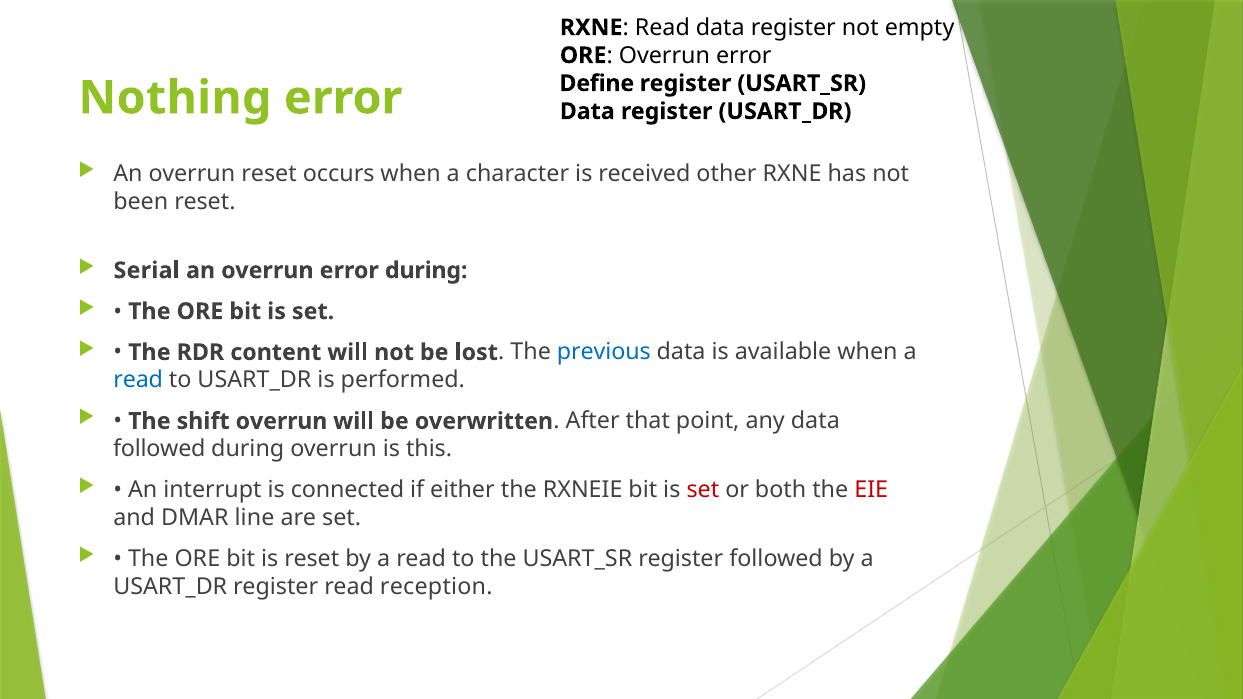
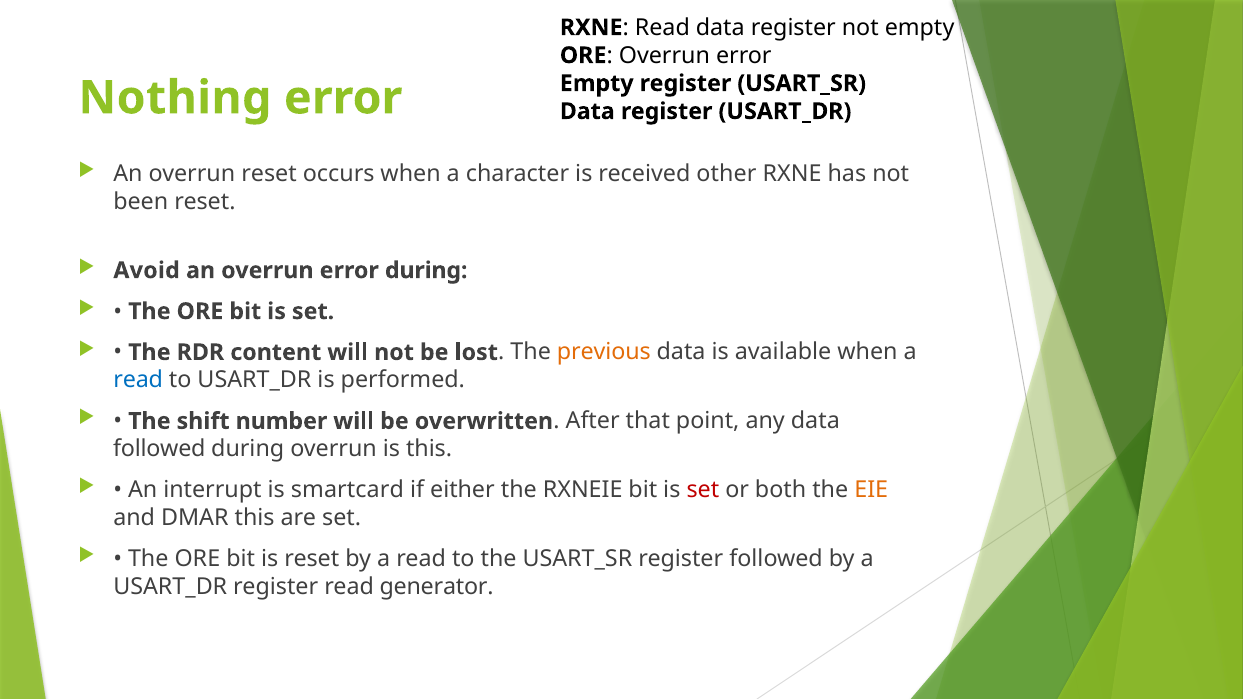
Define at (597, 83): Define -> Empty
Serial: Serial -> Avoid
previous colour: blue -> orange
shift overrun: overrun -> number
connected: connected -> smartcard
EIE colour: red -> orange
DMAR line: line -> this
reception: reception -> generator
